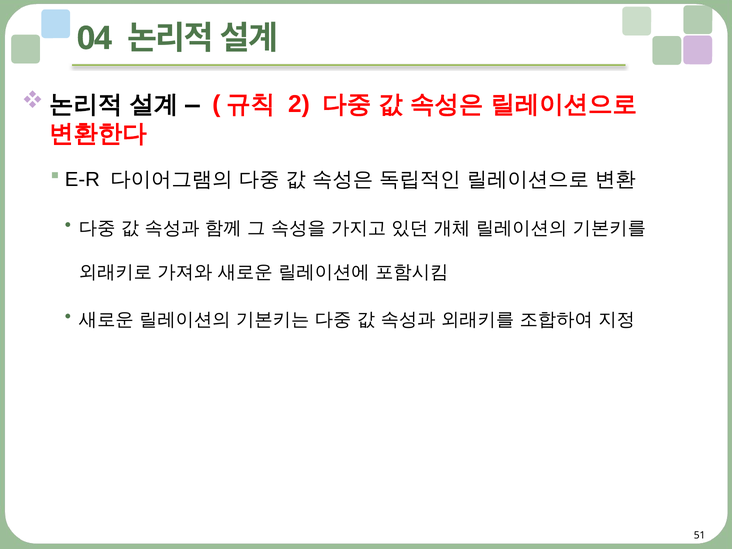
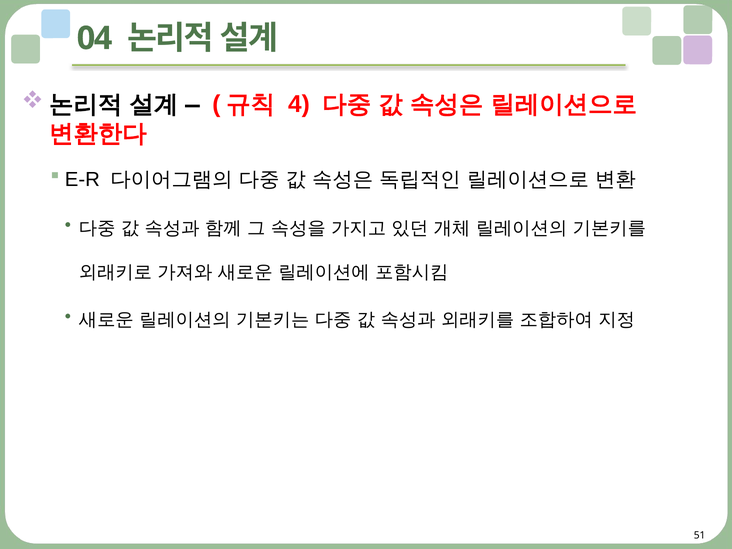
2: 2 -> 4
